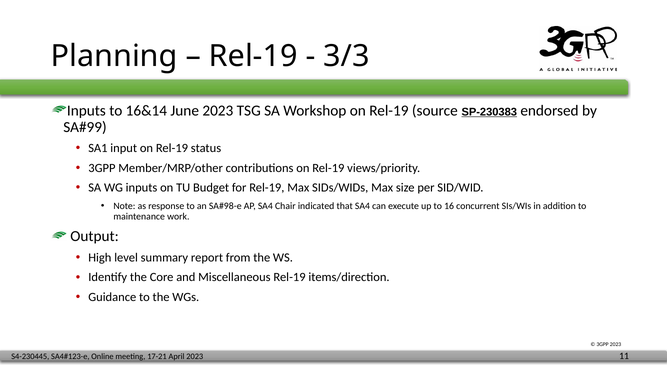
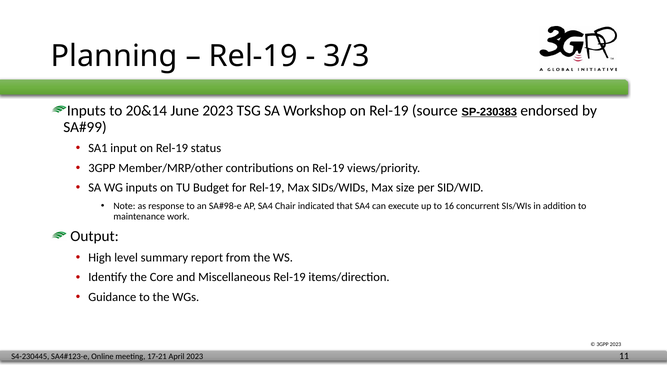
16&14: 16&14 -> 20&14
